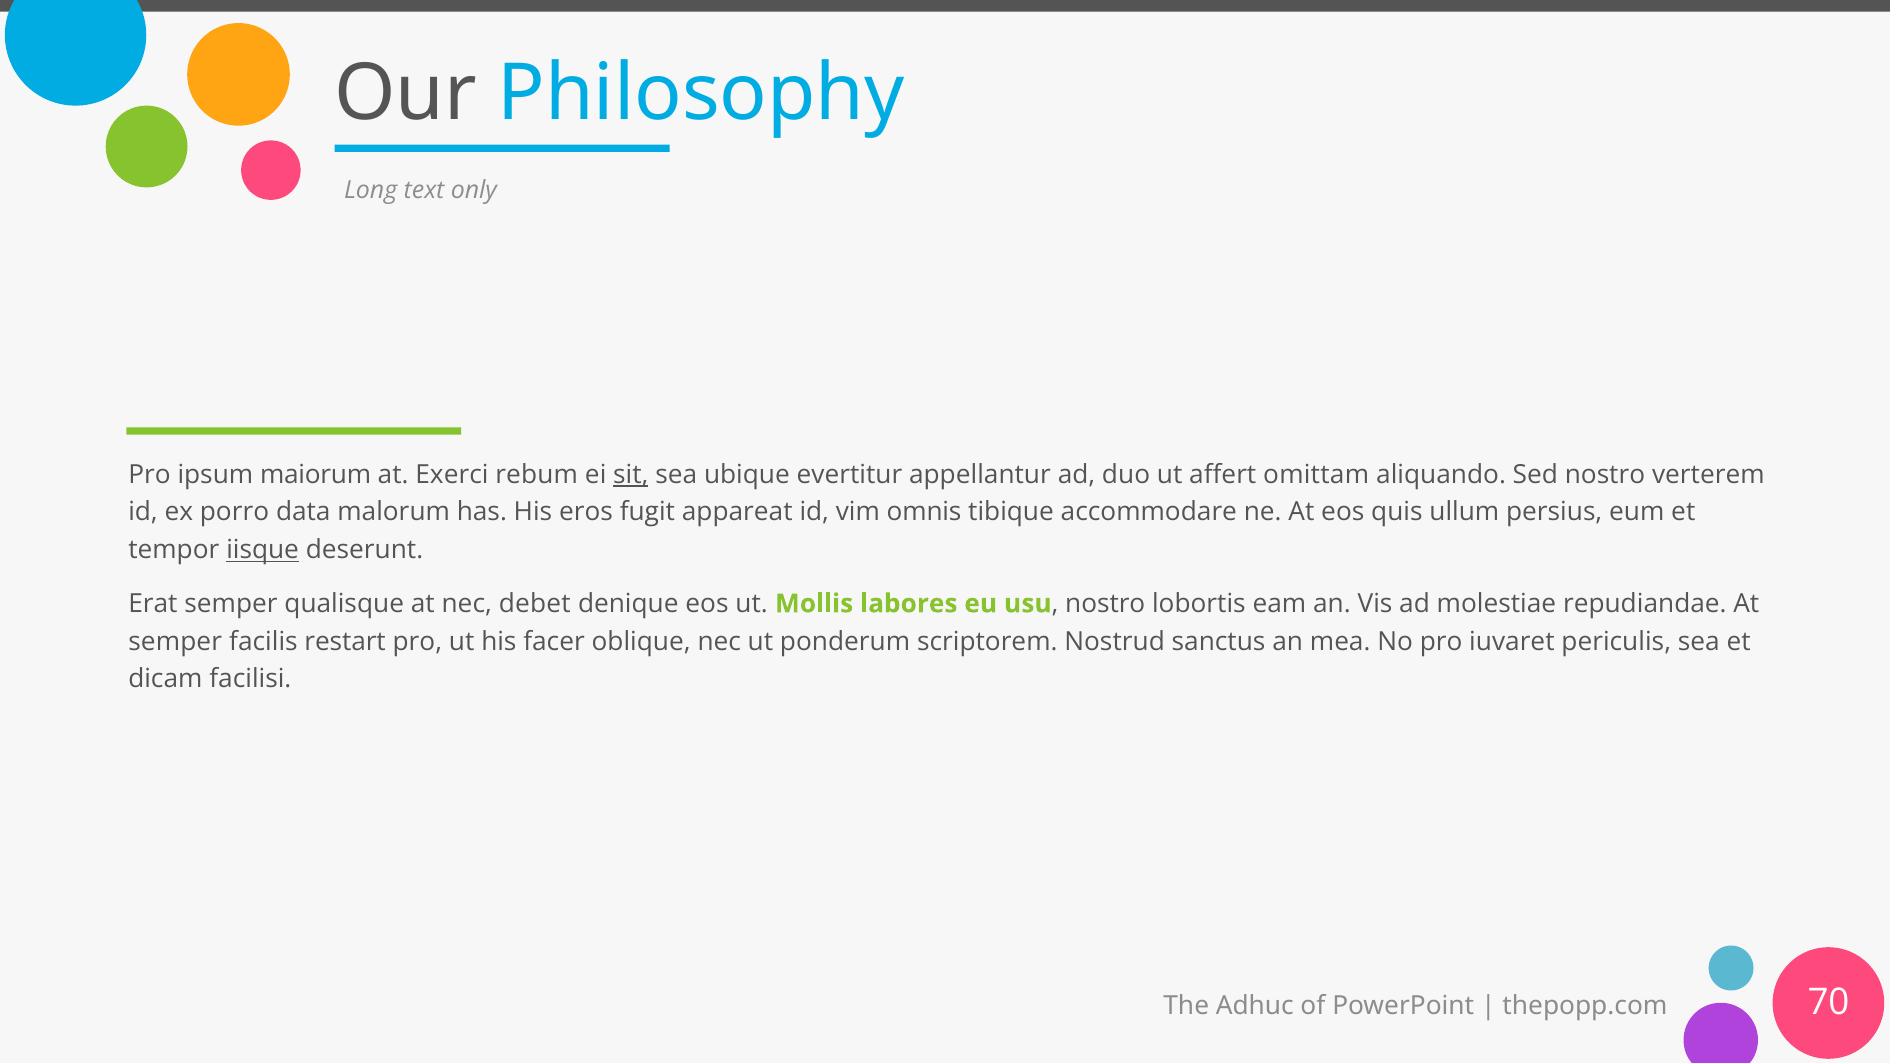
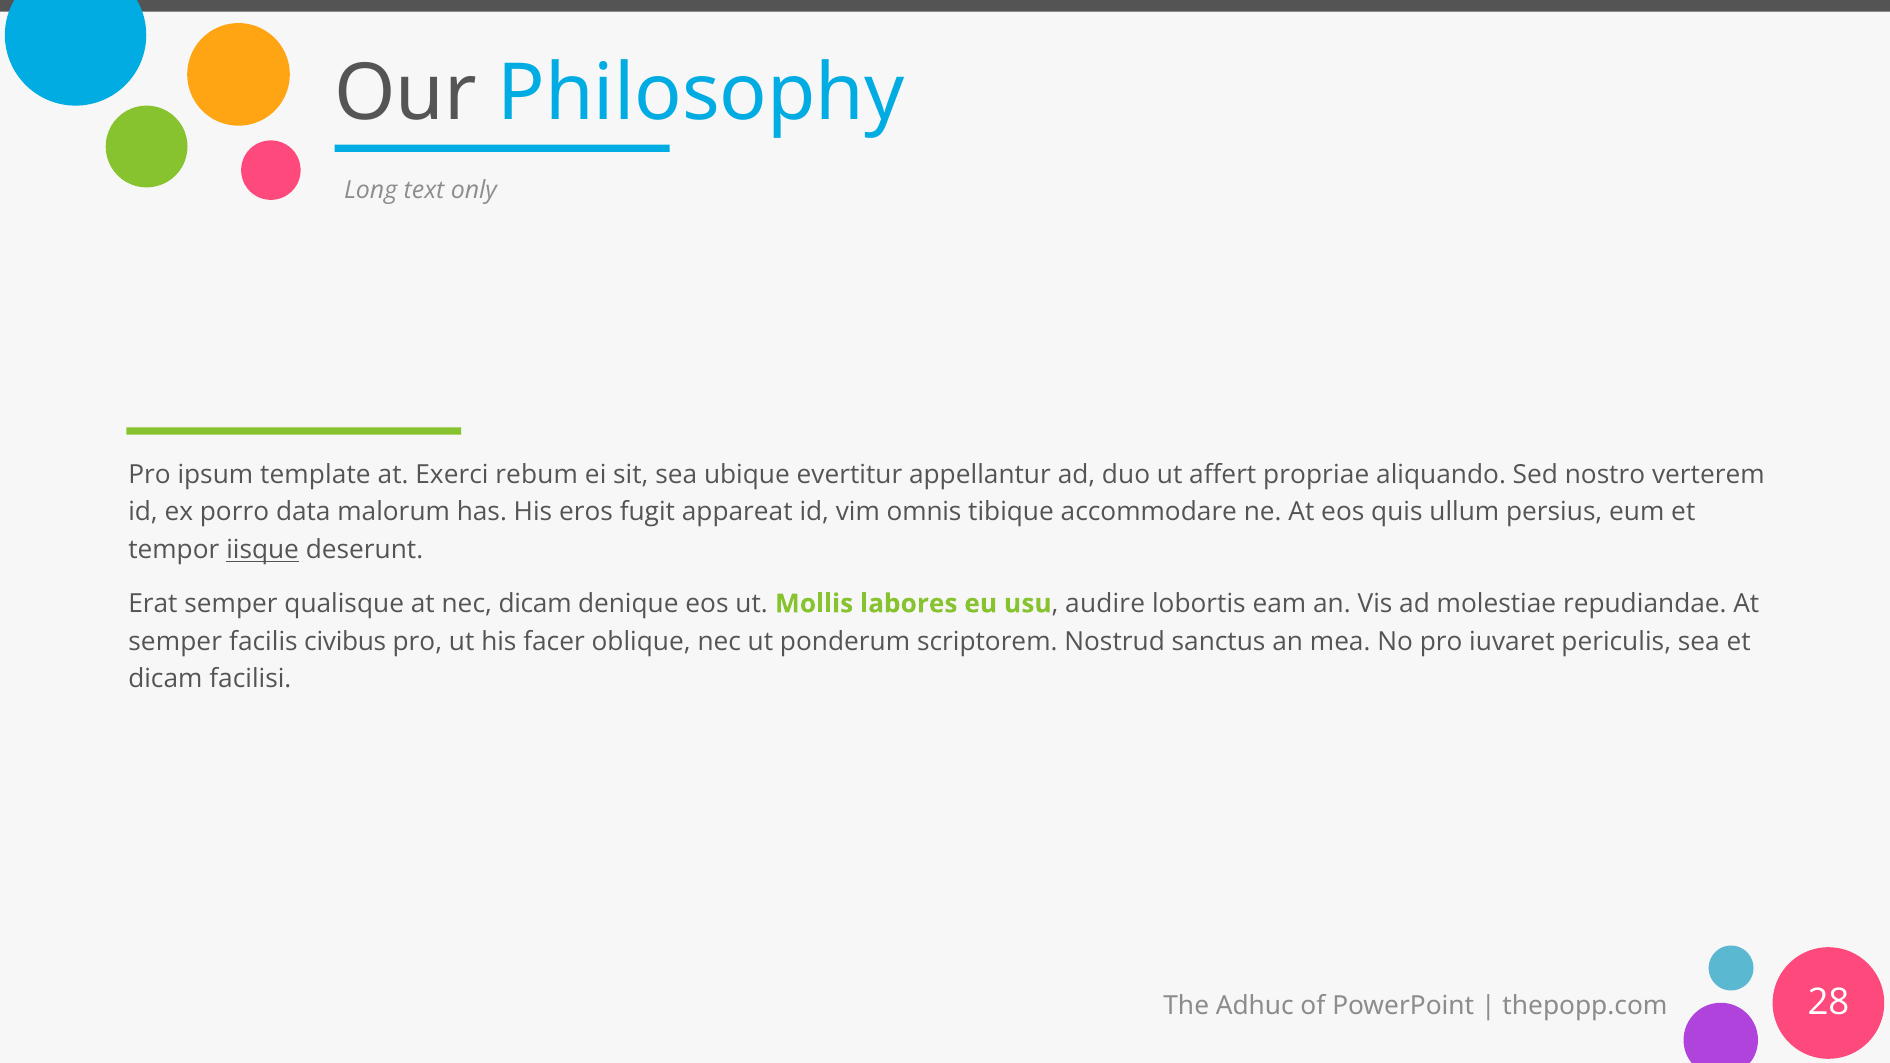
maiorum: maiorum -> template
sit underline: present -> none
omittam: omittam -> propriae
nec debet: debet -> dicam
usu nostro: nostro -> audire
restart: restart -> civibus
70: 70 -> 28
